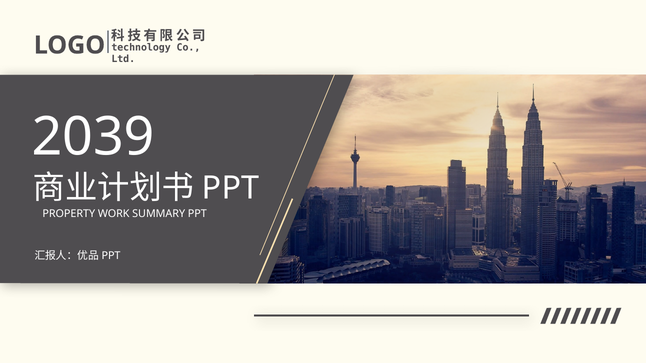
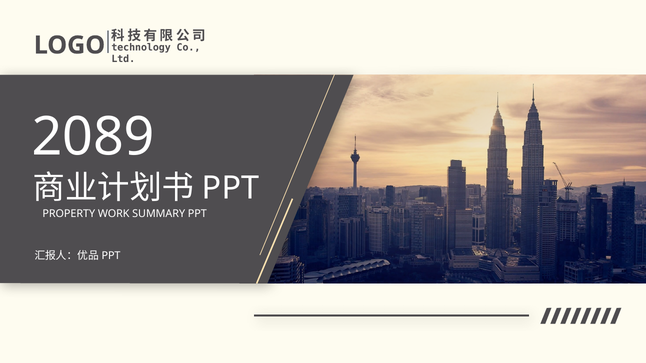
2039: 2039 -> 2089
